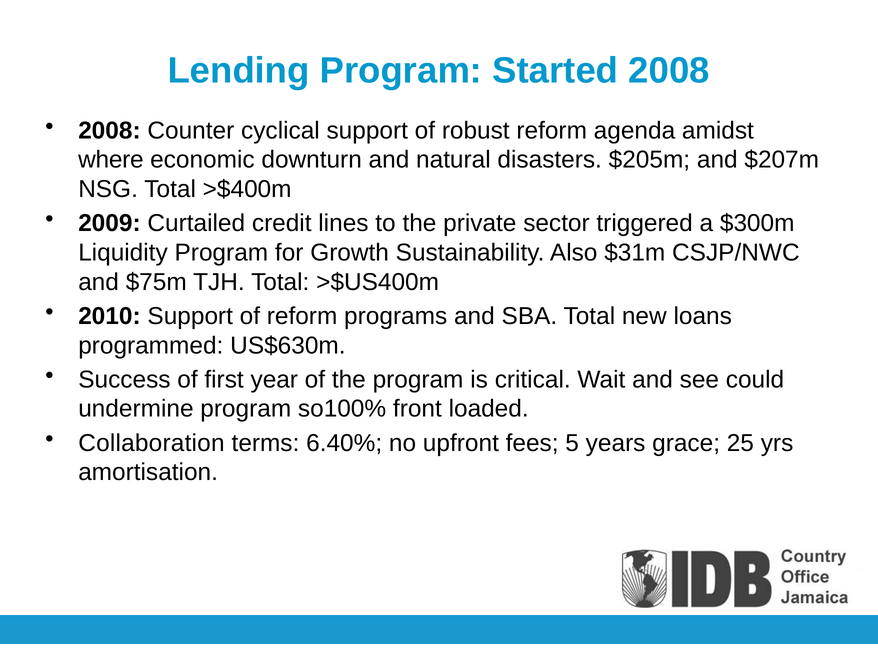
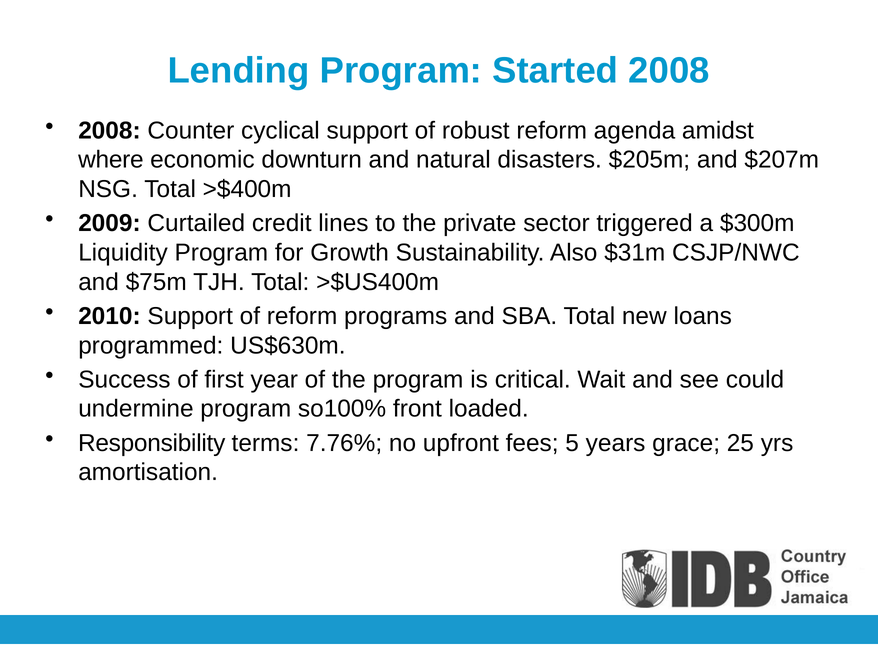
Collaboration: Collaboration -> Responsibility
6.40%: 6.40% -> 7.76%
